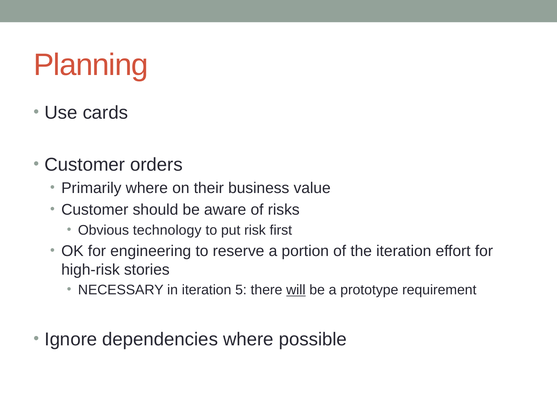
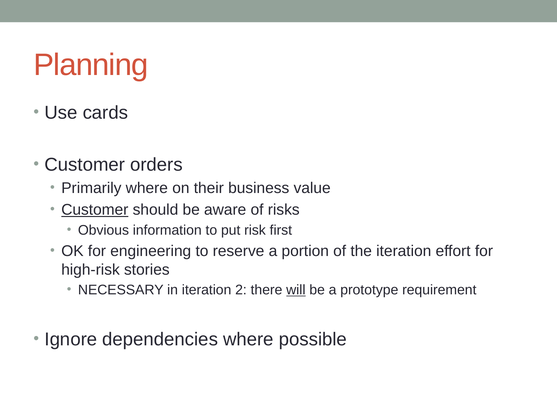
Customer at (95, 210) underline: none -> present
technology: technology -> information
5: 5 -> 2
